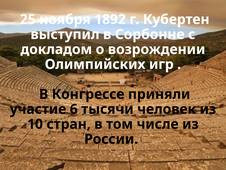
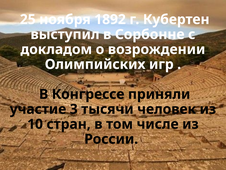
6: 6 -> 3
